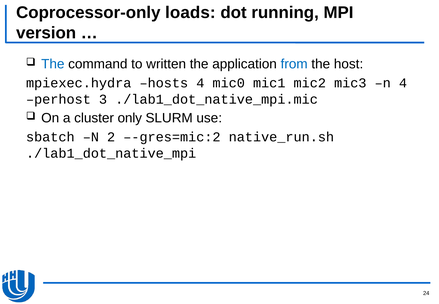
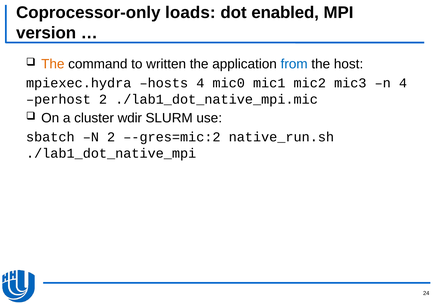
running: running -> enabled
The at (53, 64) colour: blue -> orange
perhost 3: 3 -> 2
only: only -> wdir
